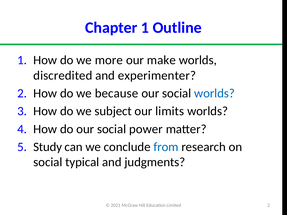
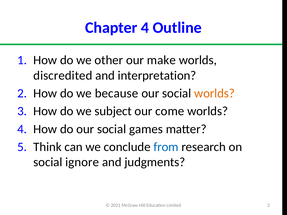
Chapter 1: 1 -> 4
more: more -> other
experimenter: experimenter -> interpretation
worlds at (214, 93) colour: blue -> orange
limits: limits -> come
power: power -> games
Study: Study -> Think
typical: typical -> ignore
